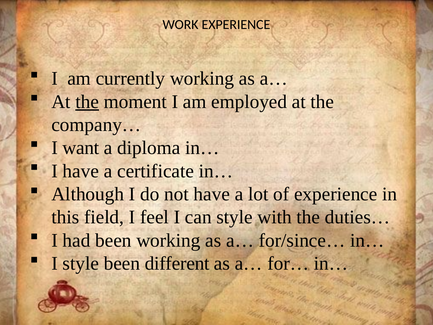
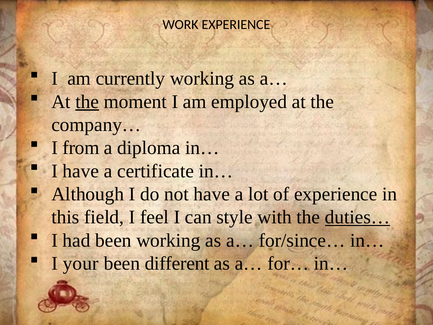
want: want -> from
duties… underline: none -> present
I style: style -> your
